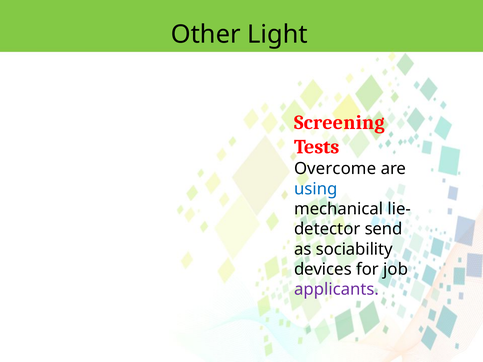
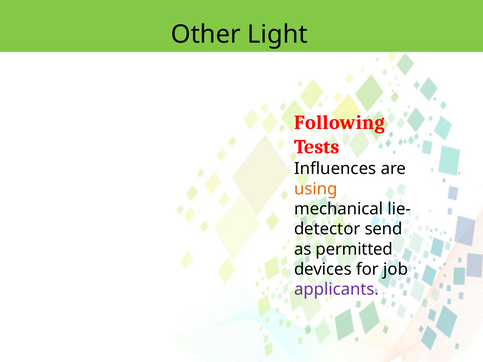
Screening: Screening -> Following
Overcome: Overcome -> Inﬂuences
using colour: blue -> orange
sociability: sociability -> permitted
